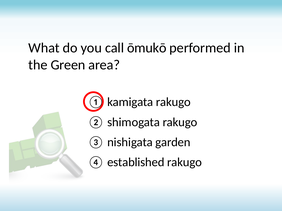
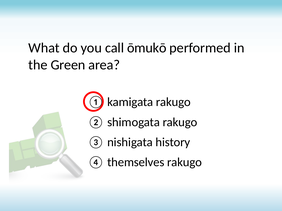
garden: garden -> history
established: established -> themselves
